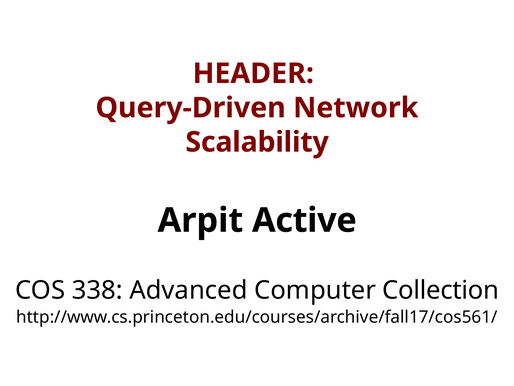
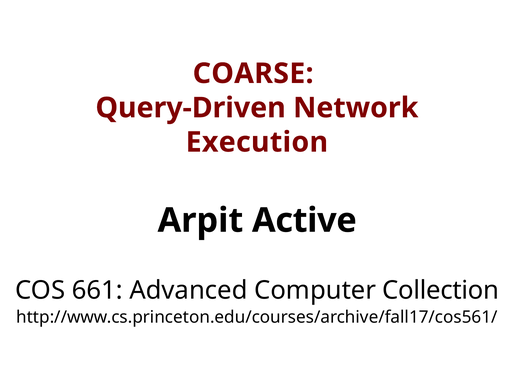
HEADER: HEADER -> COARSE
Scalability: Scalability -> Execution
338: 338 -> 661
